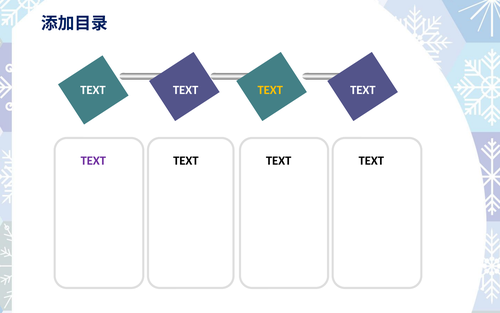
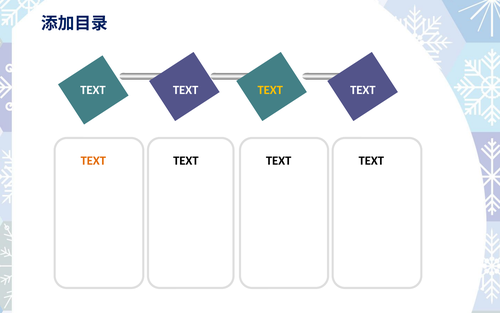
TEXT at (93, 160) colour: purple -> orange
